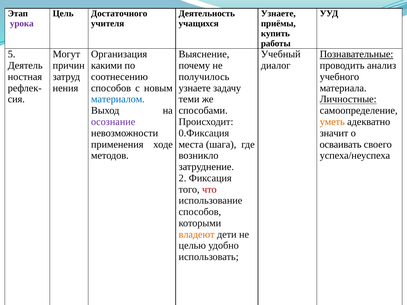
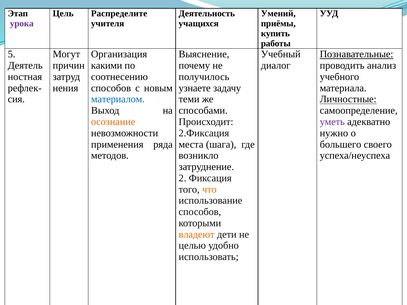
Достаточного: Достаточного -> Распределите
Узнаете at (278, 13): Узнаете -> Умений
осознание colour: purple -> orange
уметь colour: orange -> purple
0.Фиксация: 0.Фиксация -> 2.Фиксация
значит: значит -> нужно
ходе: ходе -> ряда
осваивать: осваивать -> большего
что colour: red -> orange
